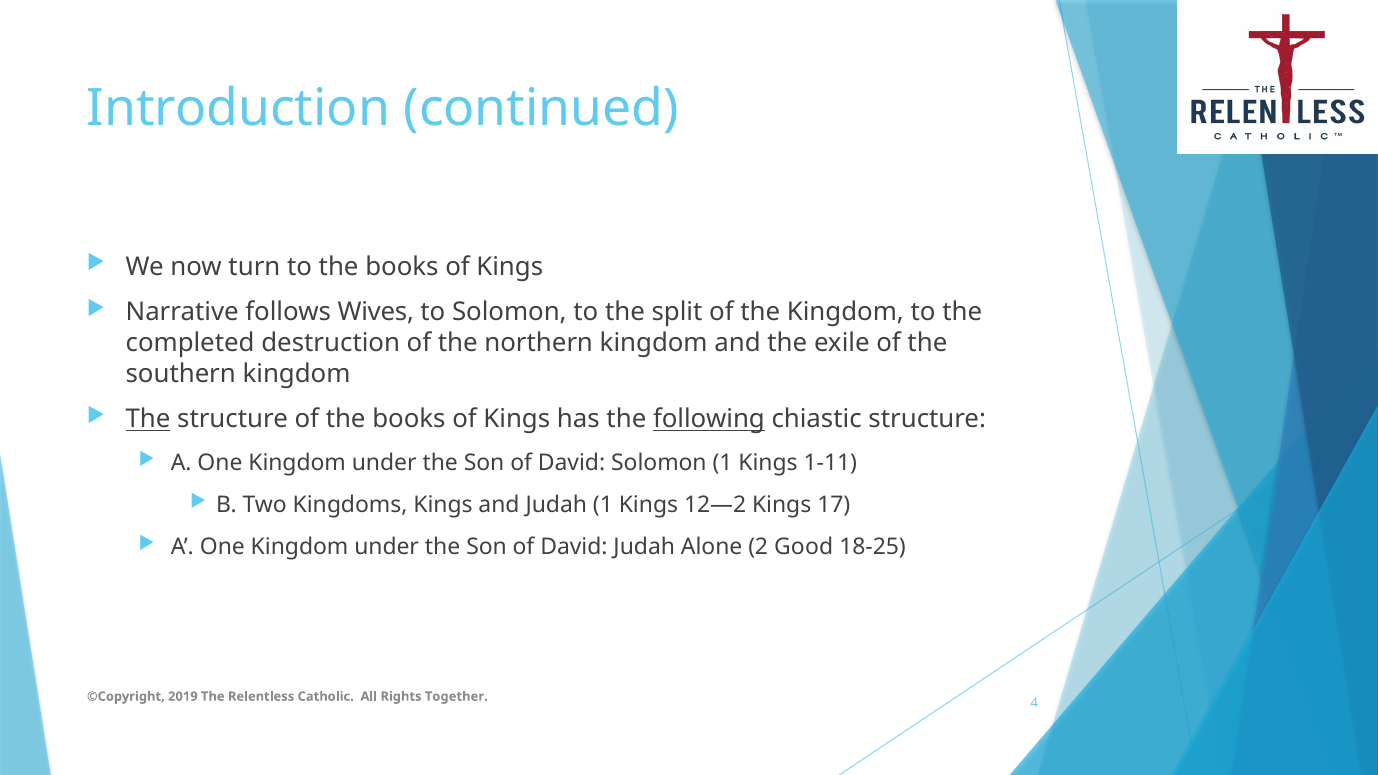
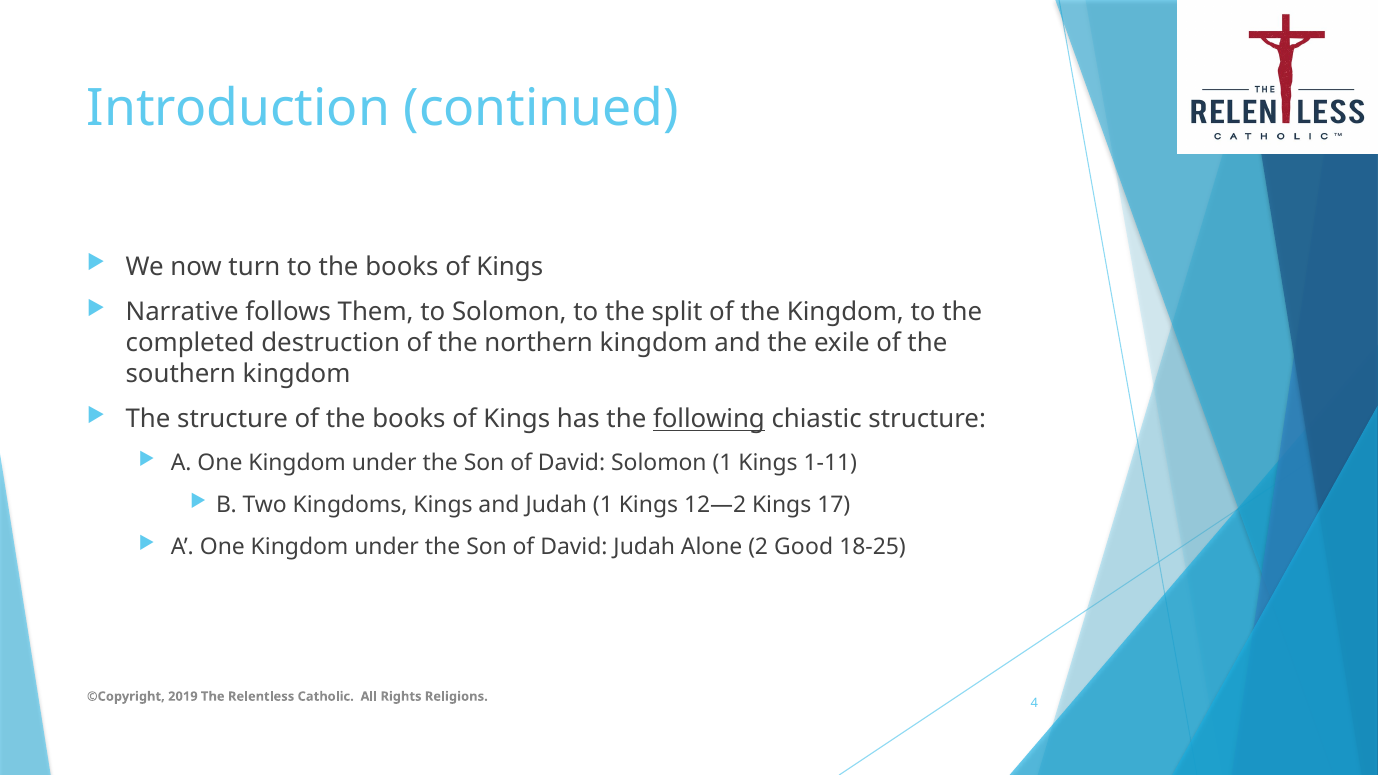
Wives: Wives -> Them
The at (148, 419) underline: present -> none
Together: Together -> Religions
